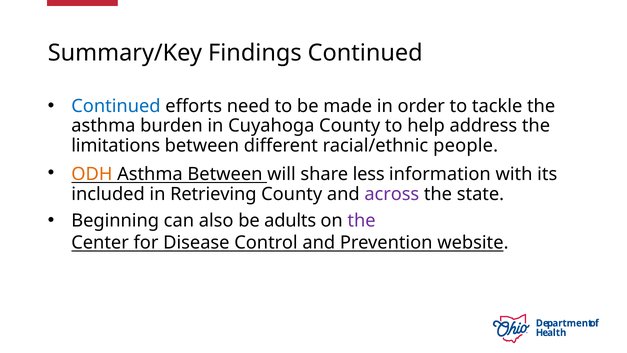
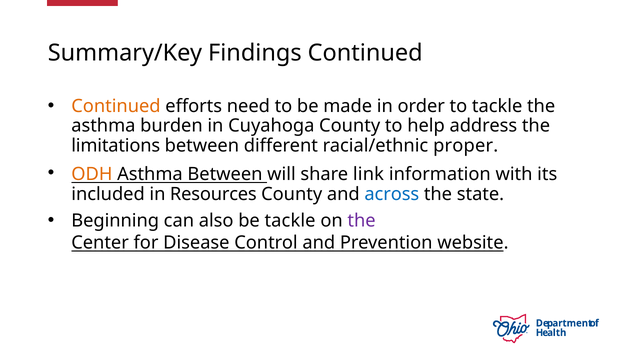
Continued at (116, 106) colour: blue -> orange
people: people -> proper
less: less -> link
Retrieving: Retrieving -> Resources
across colour: purple -> blue
be adults: adults -> tackle
